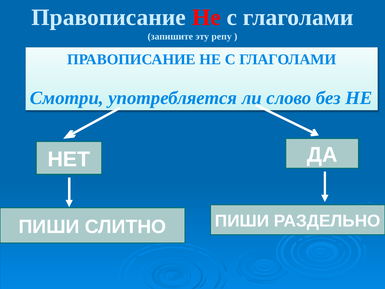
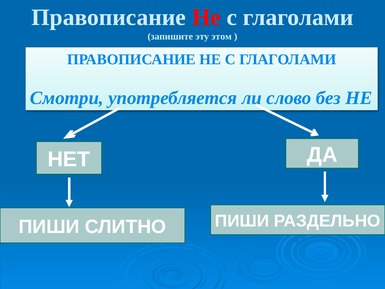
репу: репу -> этом
